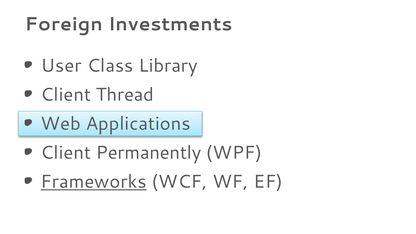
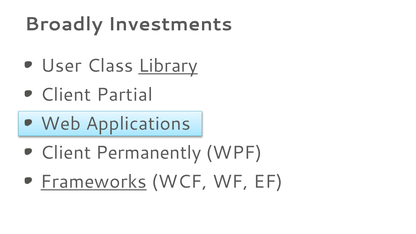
Foreign: Foreign -> Broadly
Library underline: none -> present
Thread: Thread -> Partial
